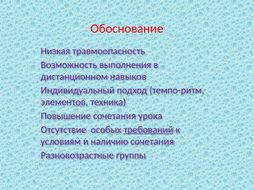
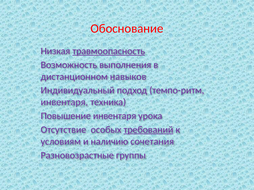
травмоопасность underline: none -> present
элементов at (64, 102): элементов -> инвентаря
Повышение сочетания: сочетания -> инвентаря
